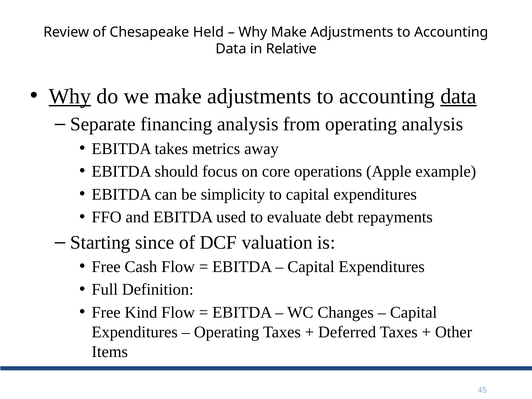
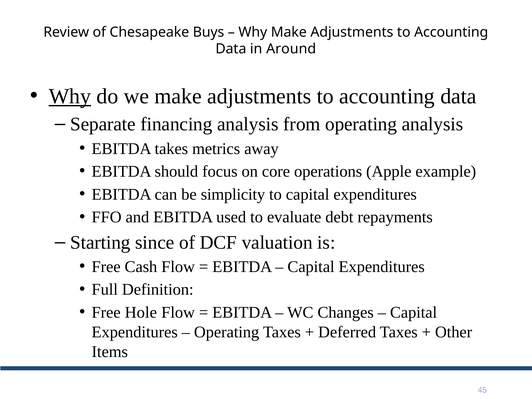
Held: Held -> Buys
Relative: Relative -> Around
data at (458, 96) underline: present -> none
Kind: Kind -> Hole
